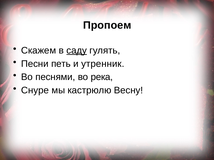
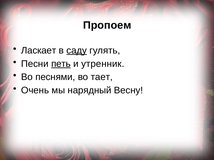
Скажем: Скажем -> Ласкает
петь underline: none -> present
река: река -> тает
Снуре: Снуре -> Очень
кастрюлю: кастрюлю -> нарядный
